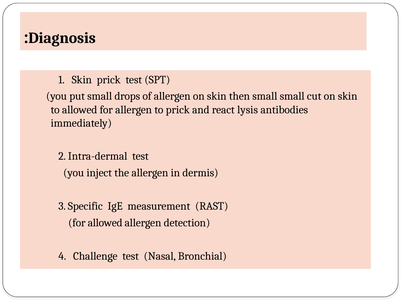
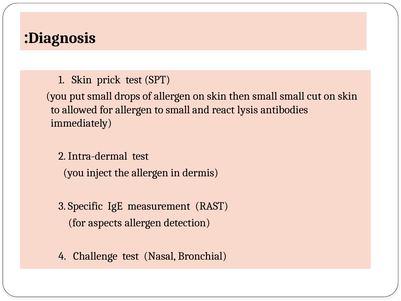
to prick: prick -> small
for allowed: allowed -> aspects
